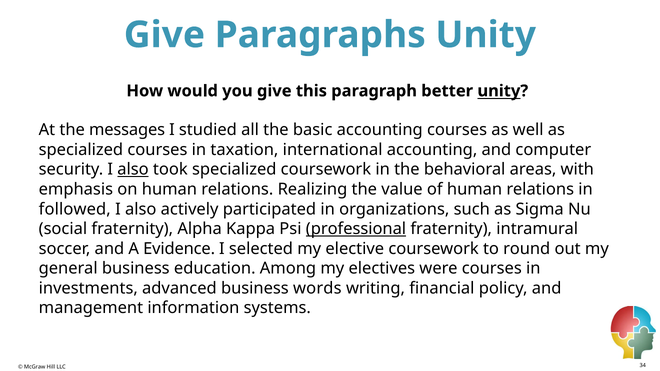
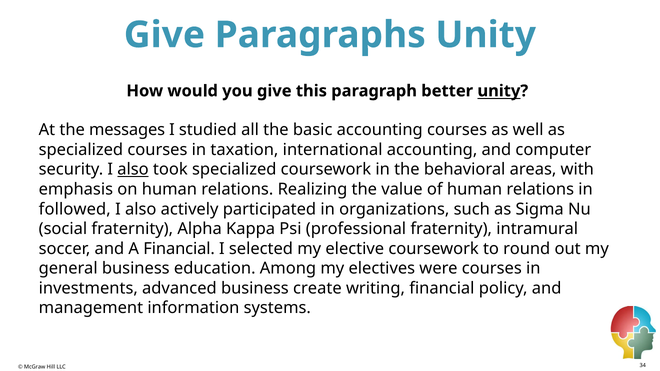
professional underline: present -> none
A Evidence: Evidence -> Financial
words: words -> create
